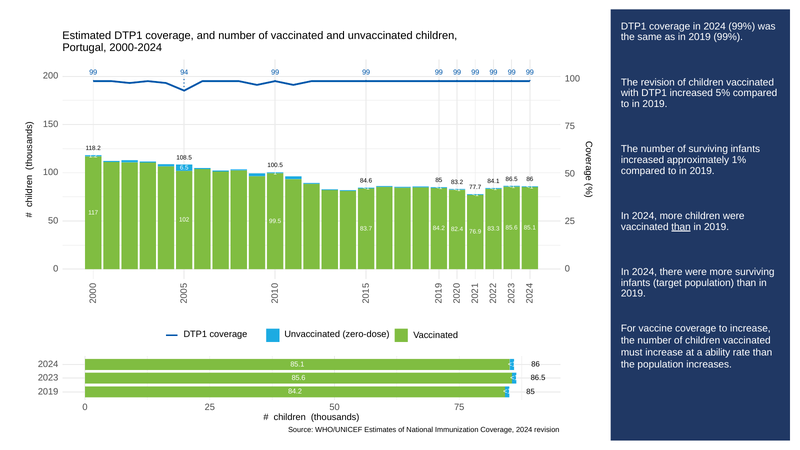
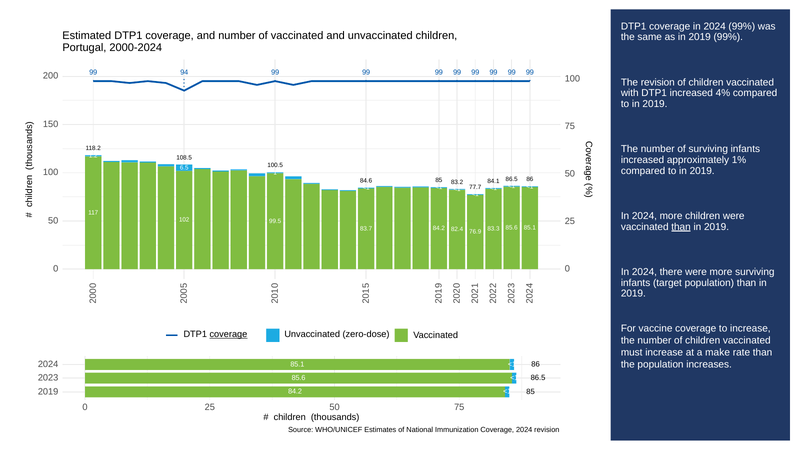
5%: 5% -> 4%
coverage at (228, 334) underline: none -> present
ability: ability -> make
